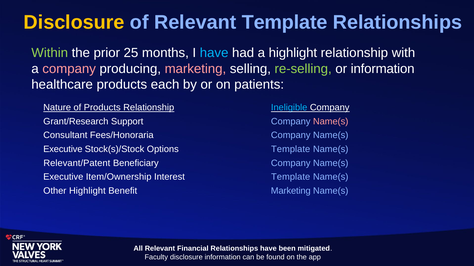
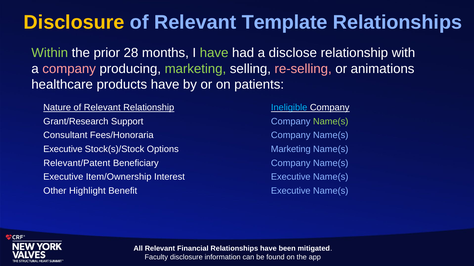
25: 25 -> 28
have at (214, 53) colour: light blue -> light green
a highlight: highlight -> disclose
marketing at (195, 69) colour: pink -> light green
re-selling colour: light green -> pink
or information: information -> animations
products each: each -> have
Nature of Products: Products -> Relevant
Name(s at (331, 122) colour: pink -> light green
Options Template: Template -> Marketing
Interest Template: Template -> Executive
Benefit Marketing: Marketing -> Executive
